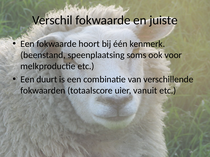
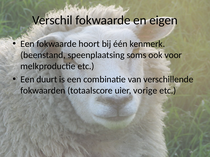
juiste: juiste -> eigen
vanuit: vanuit -> vorige
